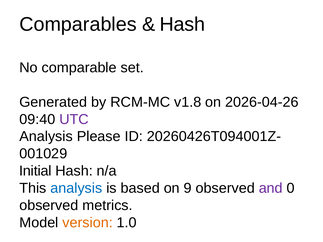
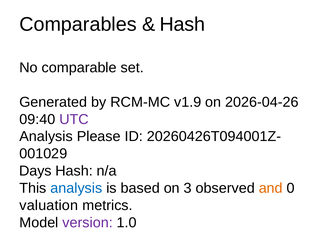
v1.8: v1.8 -> v1.9
Initial: Initial -> Days
9: 9 -> 3
and colour: purple -> orange
observed at (49, 206): observed -> valuation
version colour: orange -> purple
